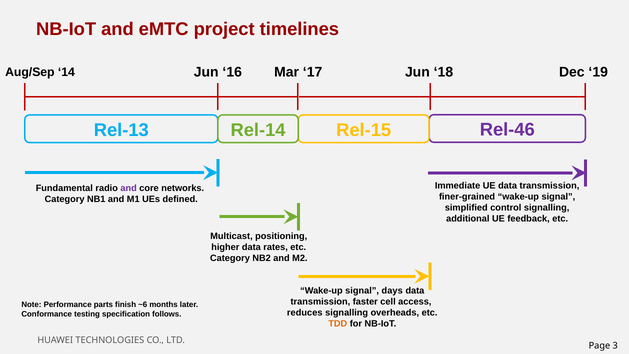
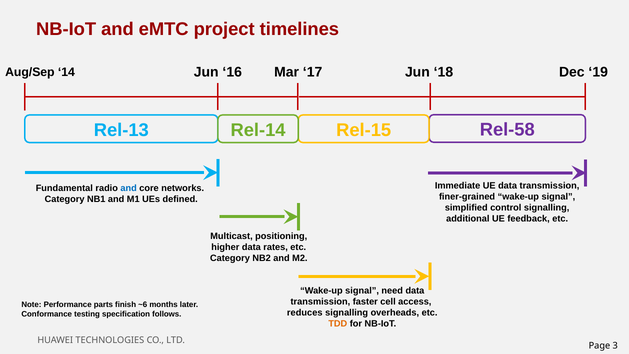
Rel-46: Rel-46 -> Rel-58
and at (129, 188) colour: purple -> blue
days: days -> need
